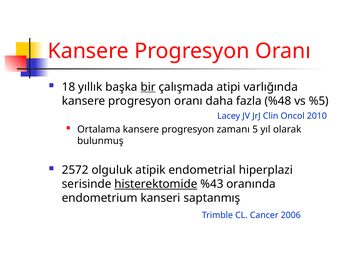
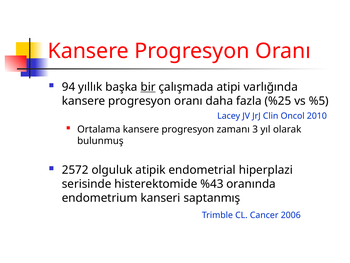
18: 18 -> 94
%48: %48 -> %25
5: 5 -> 3
histerektomide underline: present -> none
